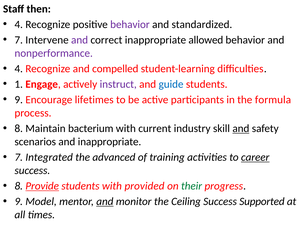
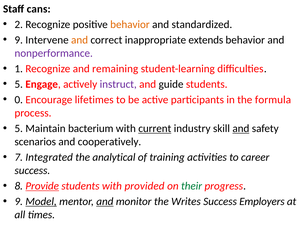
then: then -> cans
4 at (19, 24): 4 -> 2
behavior at (130, 24) colour: purple -> orange
7 at (19, 40): 7 -> 9
and at (80, 40) colour: purple -> orange
allowed: allowed -> extends
4 at (19, 69): 4 -> 1
compelled: compelled -> remaining
1 at (19, 84): 1 -> 5
guide colour: blue -> black
9 at (19, 99): 9 -> 0
8 at (19, 128): 8 -> 5
current underline: none -> present
and inappropriate: inappropriate -> cooperatively
advanced: advanced -> analytical
career underline: present -> none
Model underline: none -> present
Ceiling: Ceiling -> Writes
Supported: Supported -> Employers
